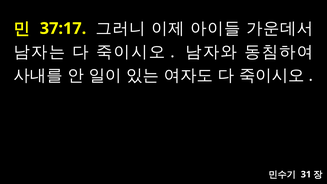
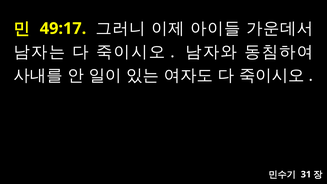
37:17: 37:17 -> 49:17
